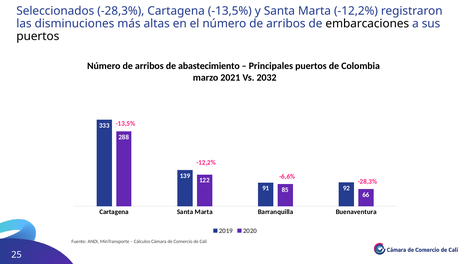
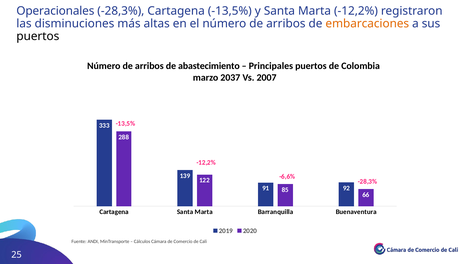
Seleccionados: Seleccionados -> Operacionales
embarcaciones colour: black -> orange
2021: 2021 -> 2037
2032: 2032 -> 2007
